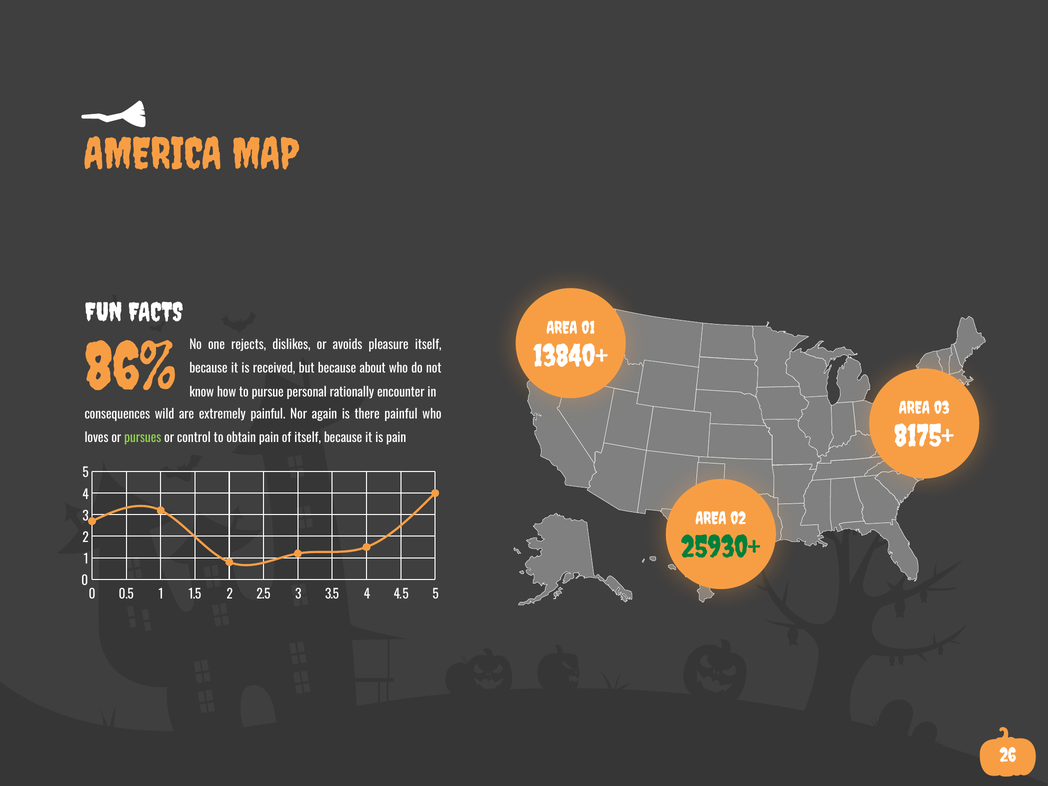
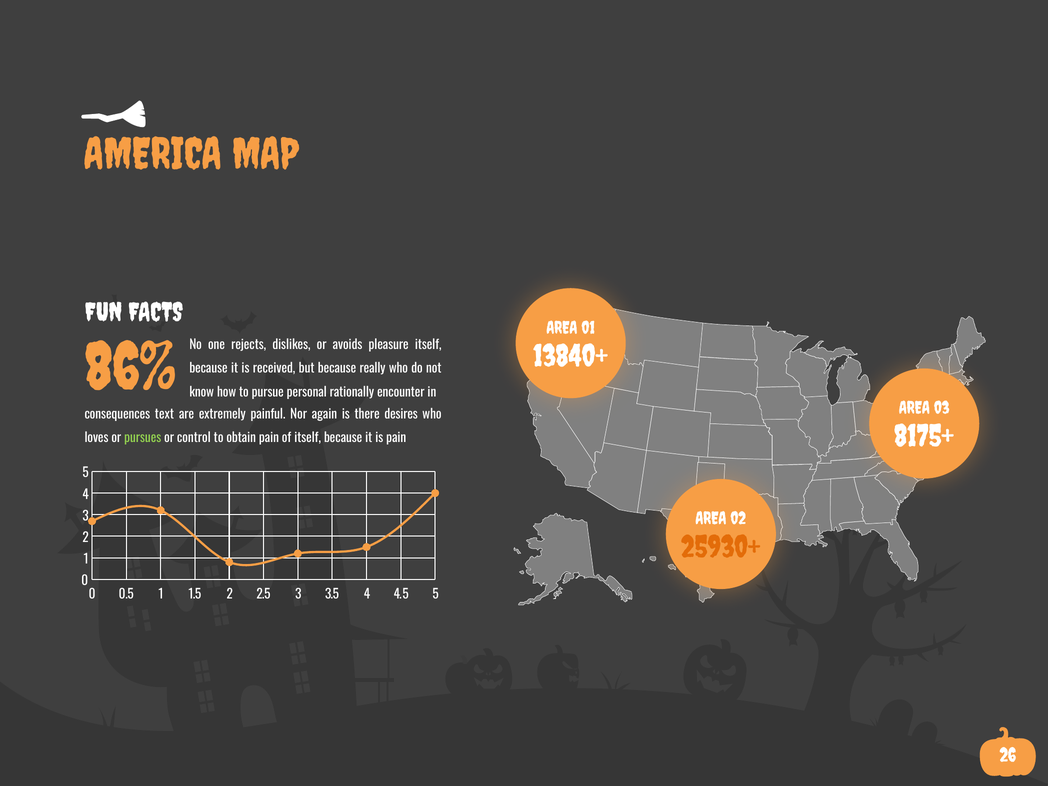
about: about -> really
wild: wild -> text
there painful: painful -> desires
25930+ colour: green -> orange
